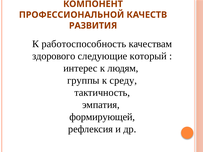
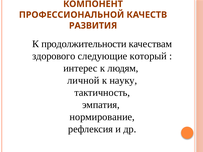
работоспособность: работоспособность -> продолжительности
группы: группы -> личной
среду: среду -> науку
формирующей: формирующей -> нормирование
